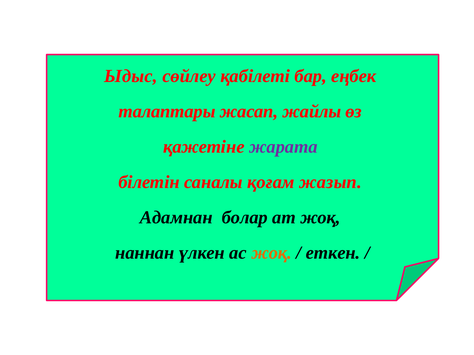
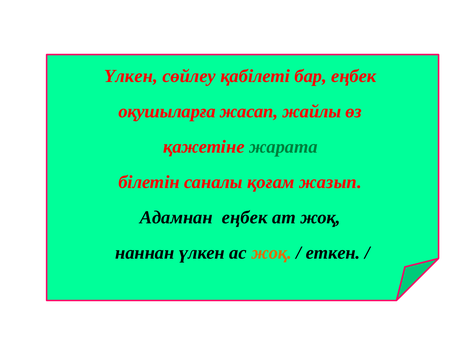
Ыдыс at (131, 76): Ыдыс -> Үлкен
талаптары: талаптары -> оқушыларға
жарата colour: purple -> green
Адамнан болар: болар -> еңбек
